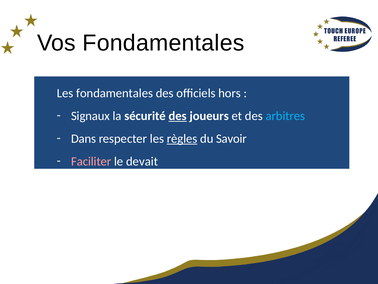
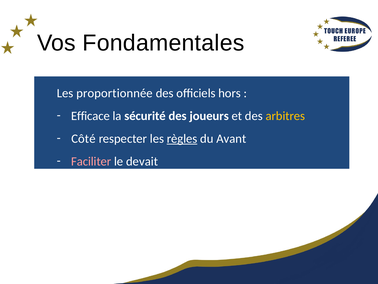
Les fondamentales: fondamentales -> proportionnée
Signaux: Signaux -> Efficace
des at (178, 116) underline: present -> none
arbitres colour: light blue -> yellow
Dans: Dans -> Côté
Savoir: Savoir -> Avant
